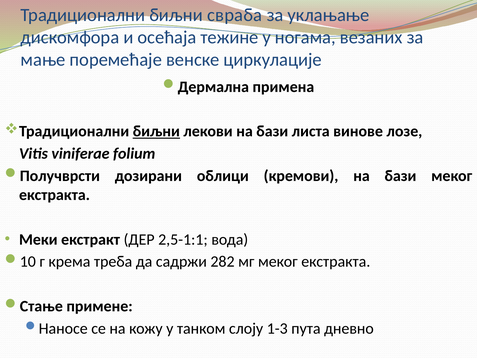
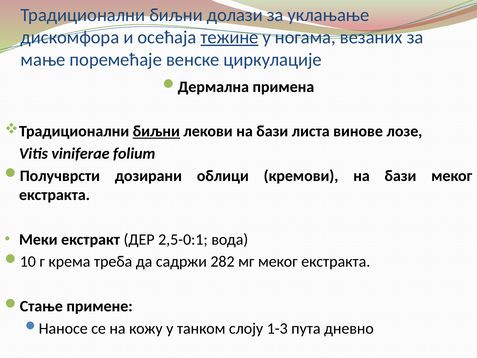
свраба: свраба -> долази
тежине underline: none -> present
2,5-1:1: 2,5-1:1 -> 2,5-0:1
